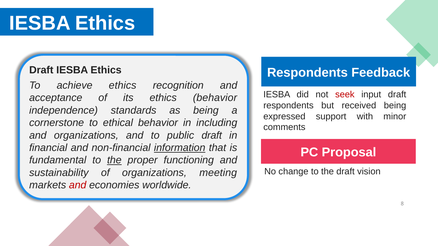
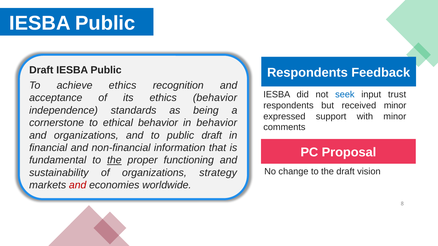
Ethics at (105, 23): Ethics -> Public
Draft IESBA Ethics: Ethics -> Public
seek colour: red -> blue
input draft: draft -> trust
received being: being -> minor
in including: including -> behavior
information underline: present -> none
meeting: meeting -> strategy
